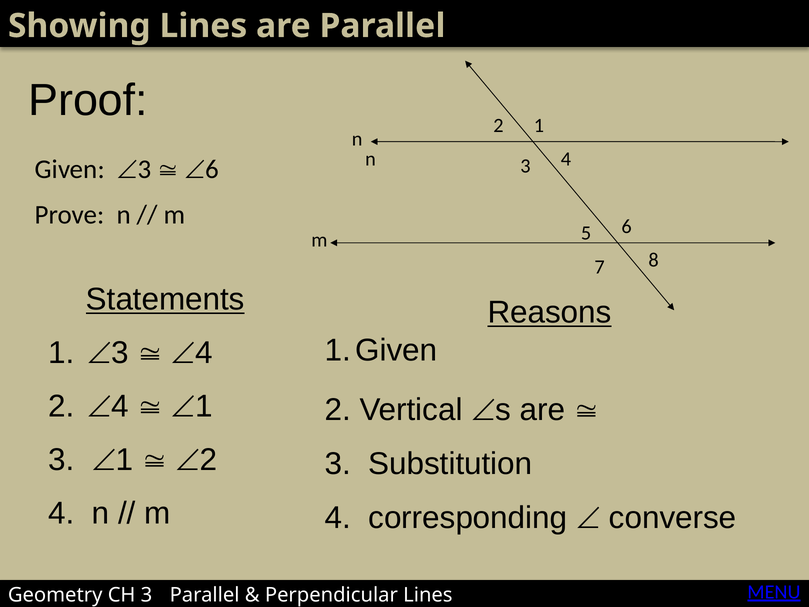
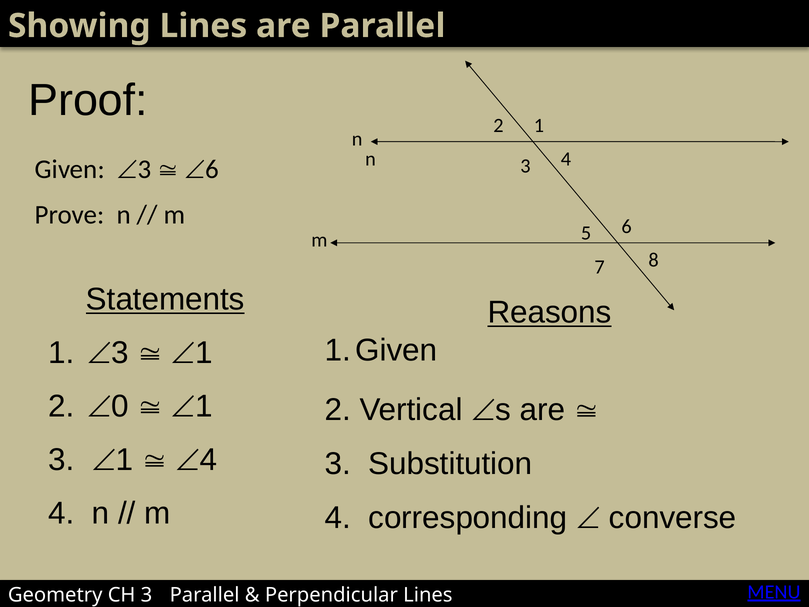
4 at (204, 353): 4 -> 1
4 at (120, 406): 4 -> 0
2 at (208, 460): 2 -> 4
